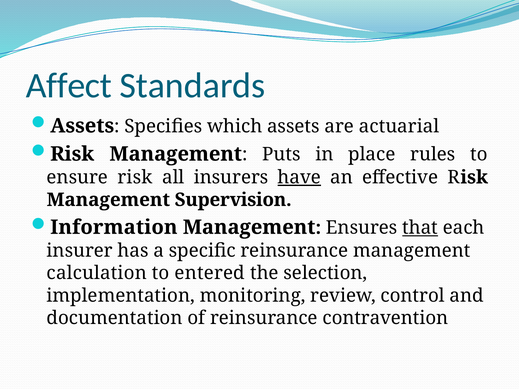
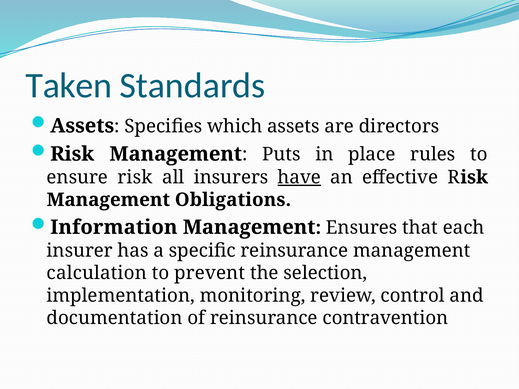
Affect: Affect -> Taken
actuarial: actuarial -> directors
Supervision: Supervision -> Obligations
that underline: present -> none
entered: entered -> prevent
